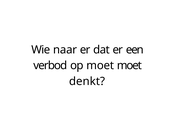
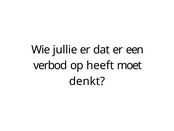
naar: naar -> jullie
op moet: moet -> heeft
